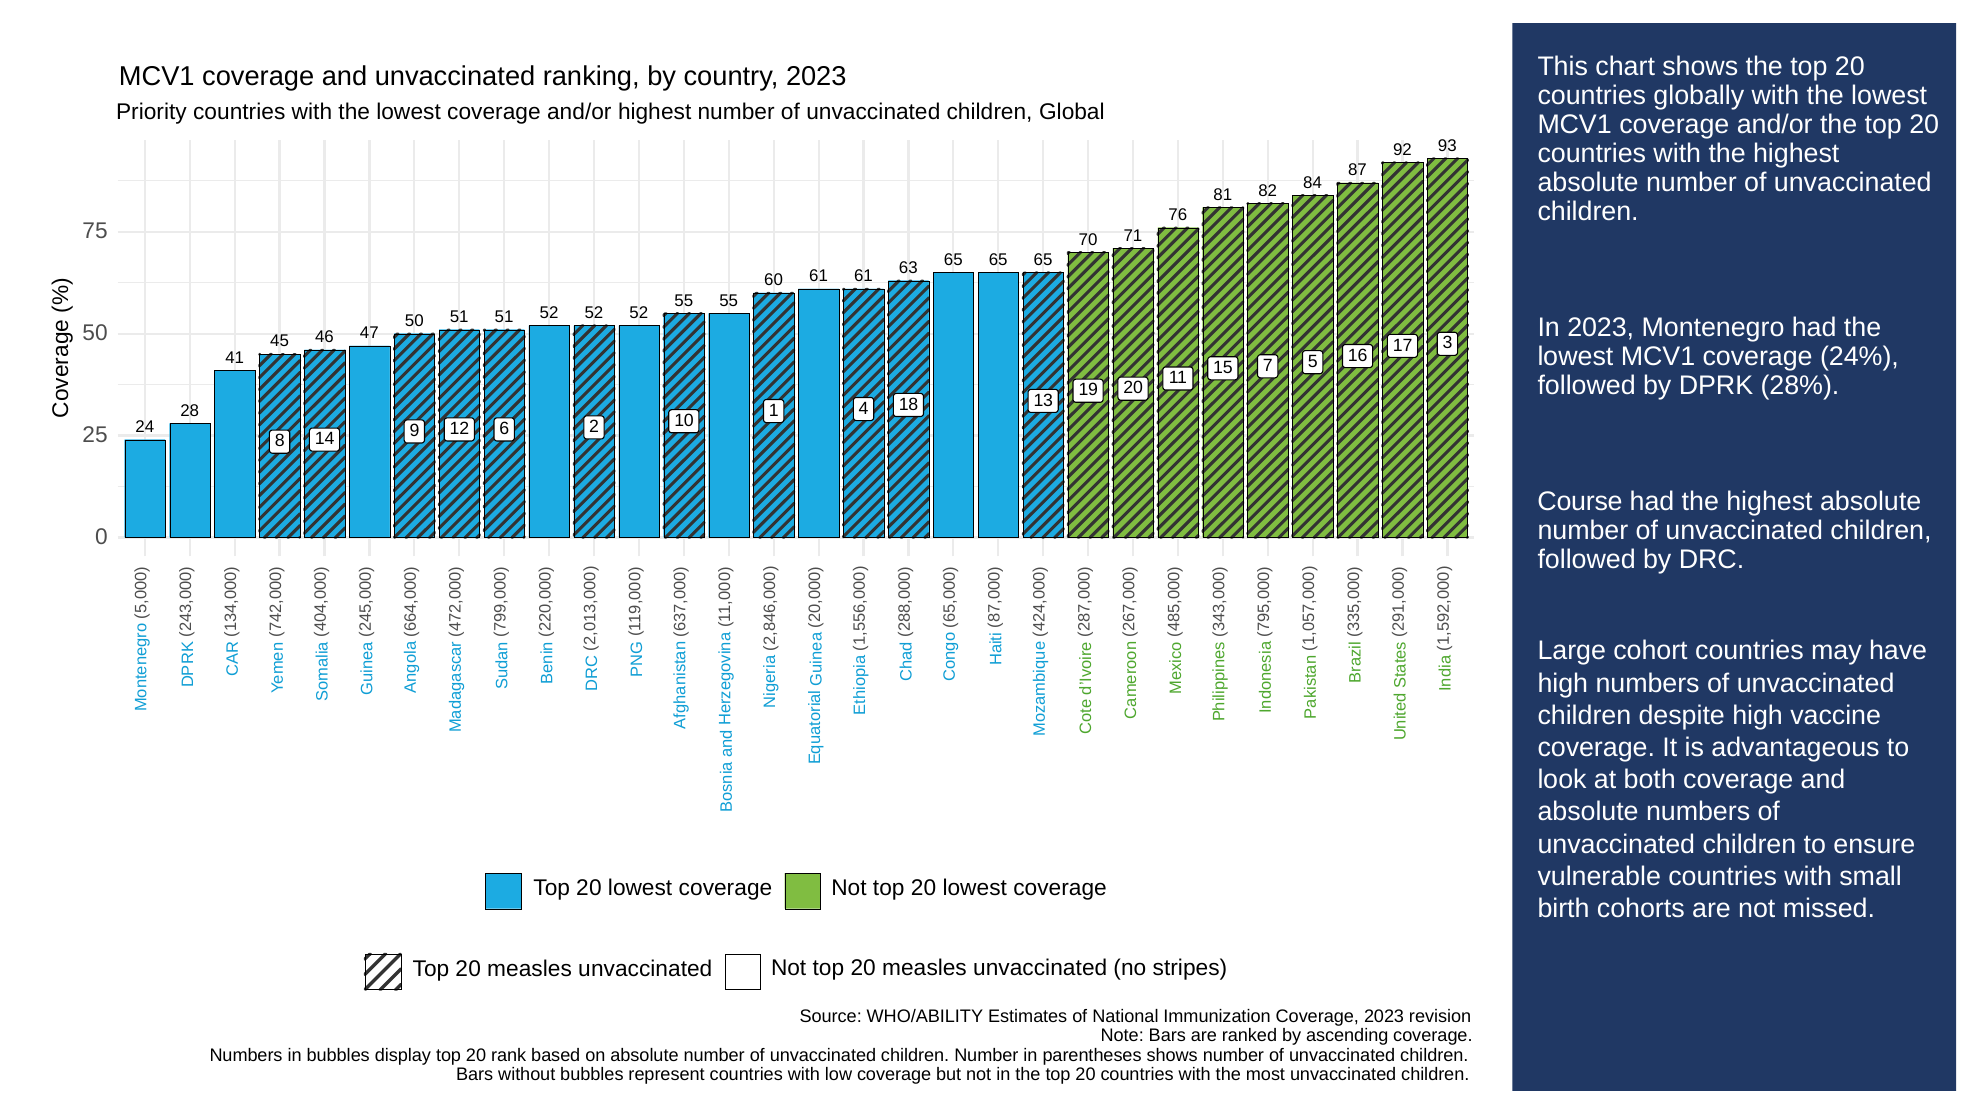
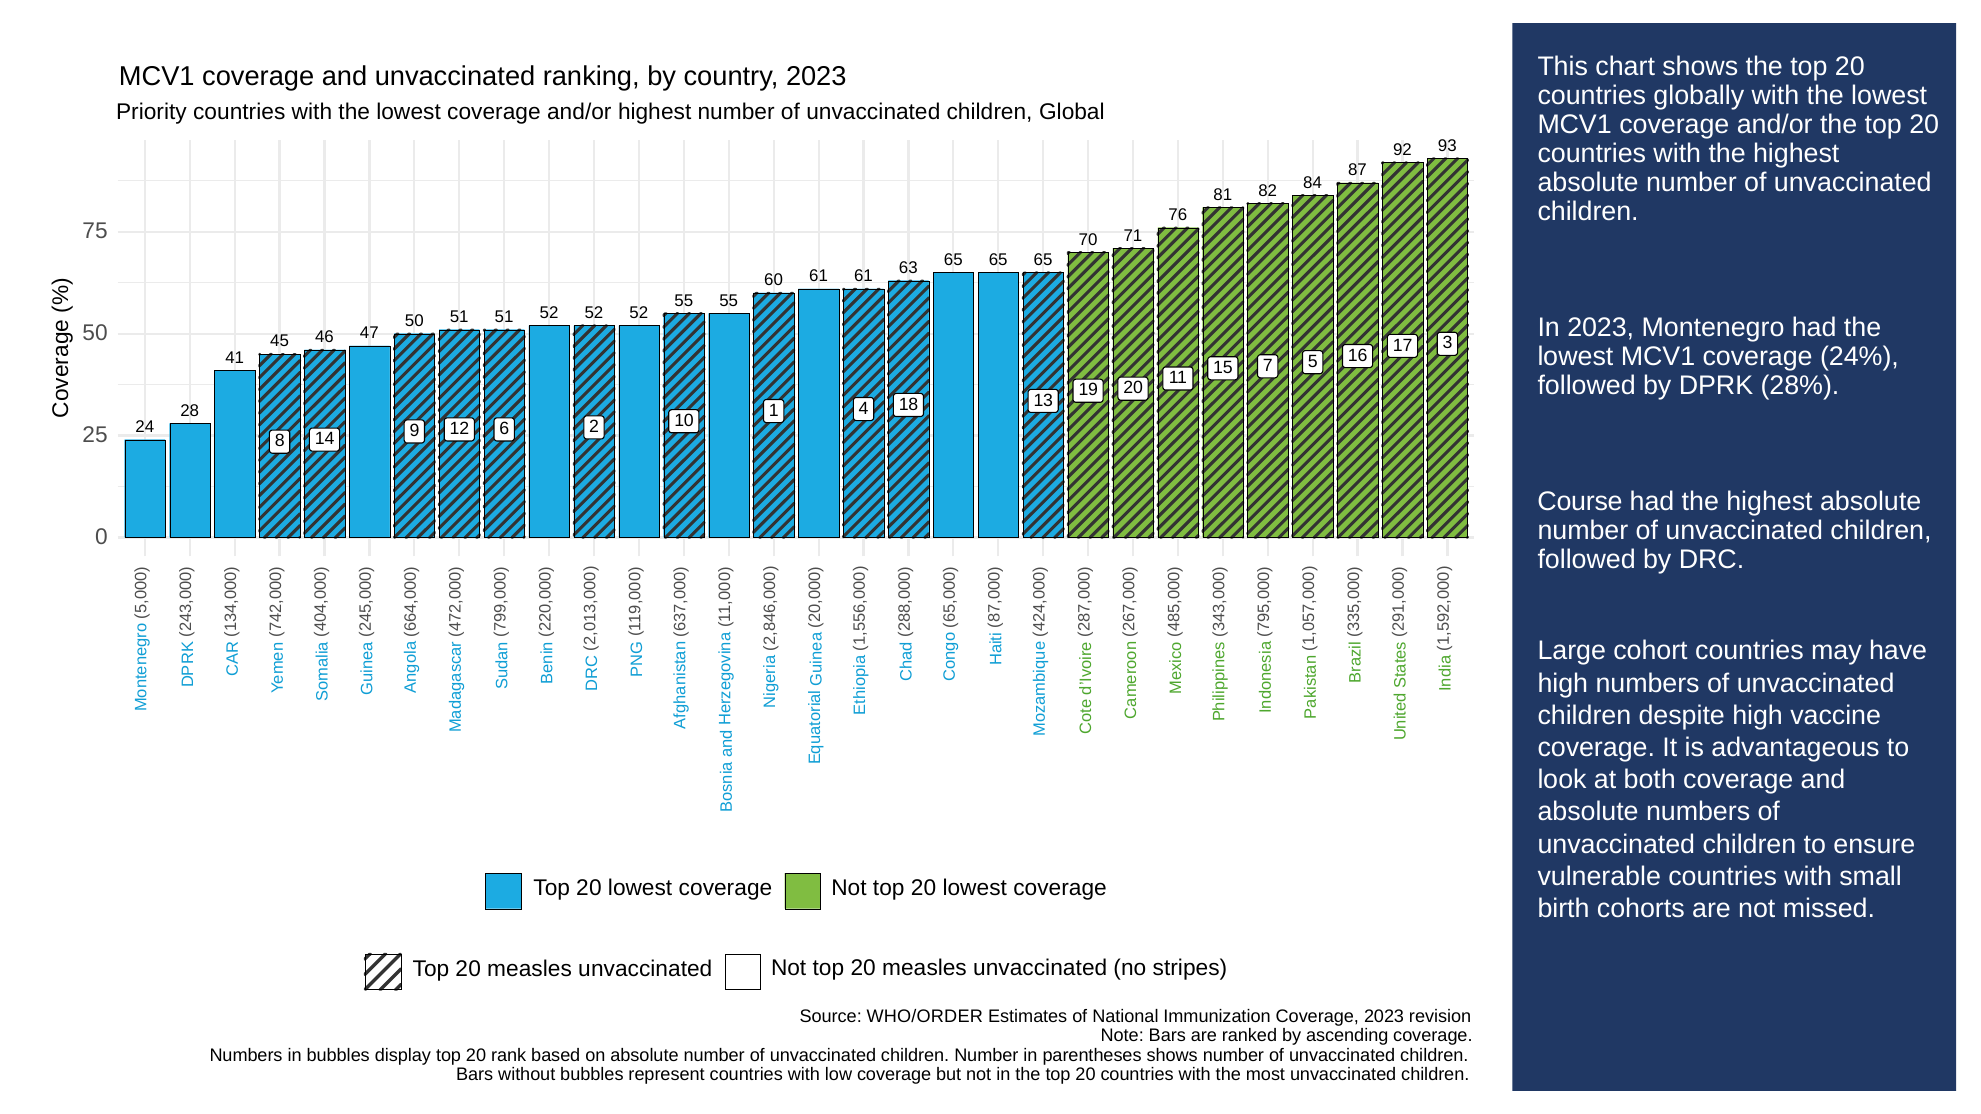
WHO/ABILITY: WHO/ABILITY -> WHO/ORDER
